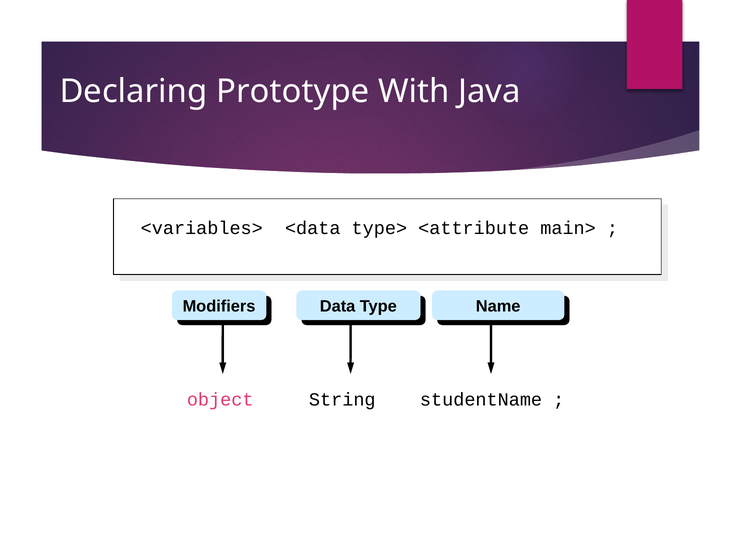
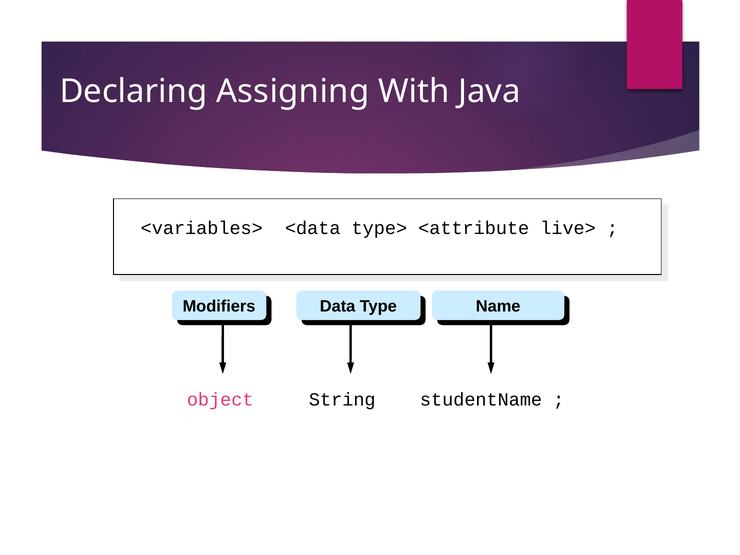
Prototype: Prototype -> Assigning
main>: main> -> live>
